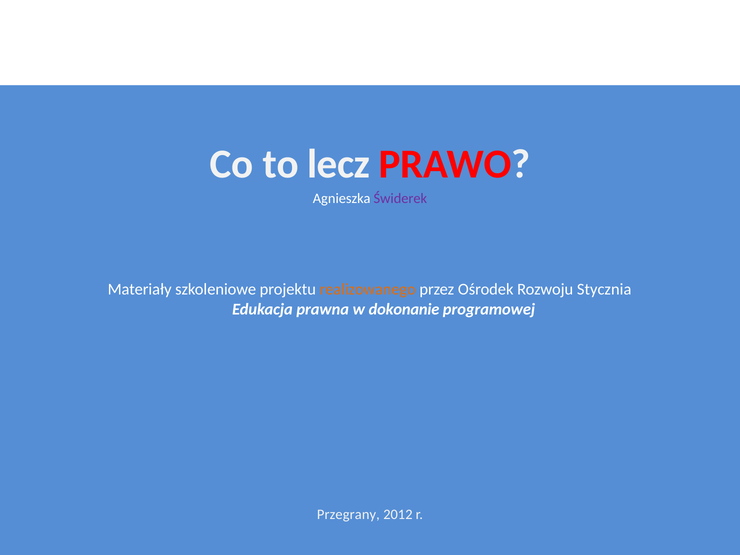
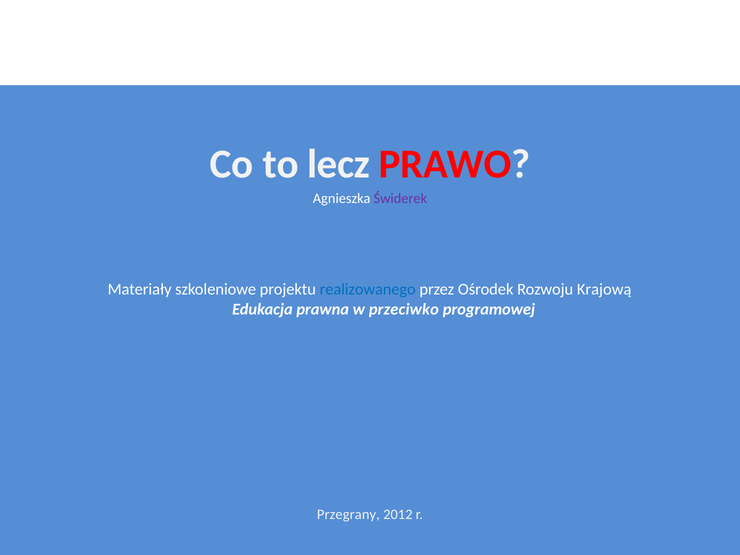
realizowanego colour: orange -> blue
Stycznia: Stycznia -> Krajową
dokonanie: dokonanie -> przeciwko
